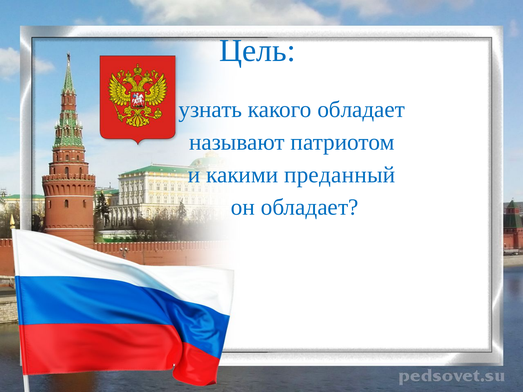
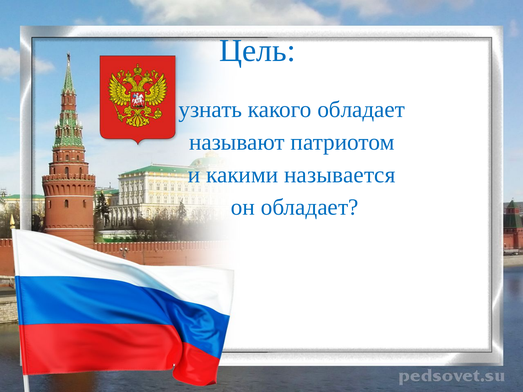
преданный: преданный -> называется
